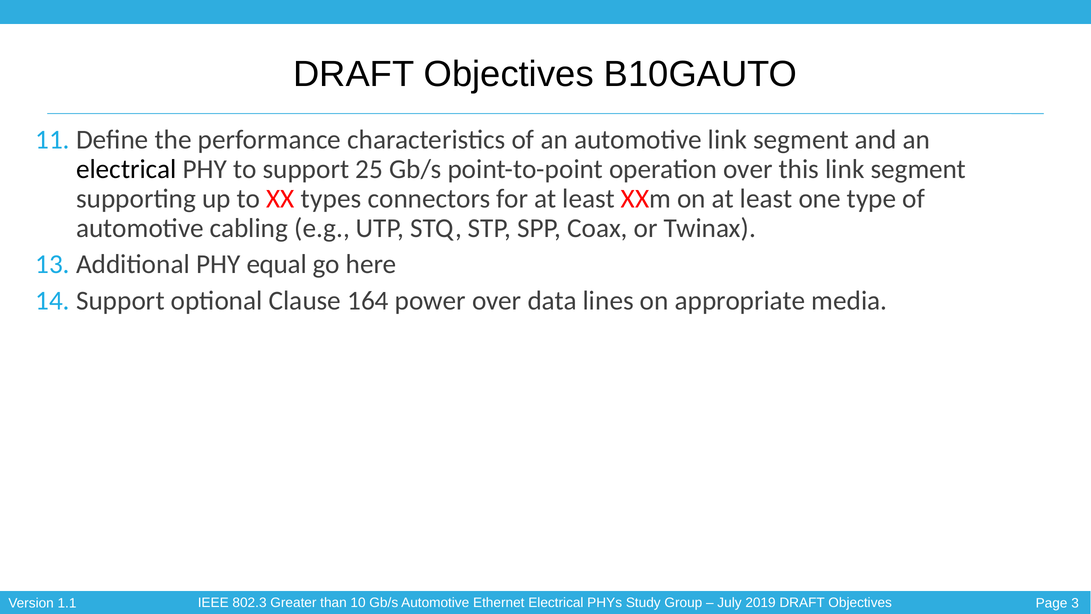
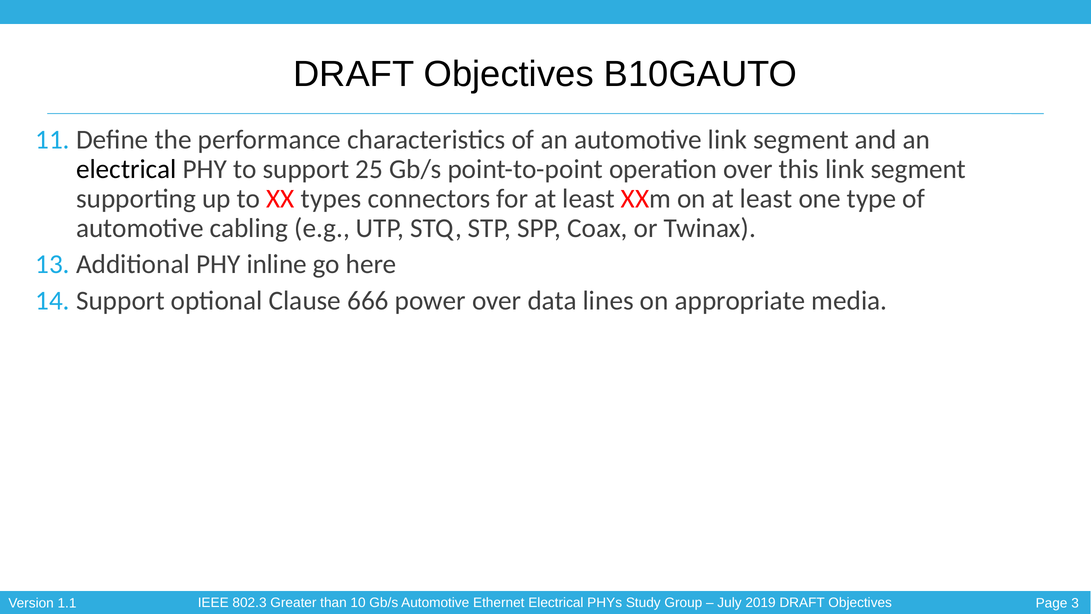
equal: equal -> inline
164: 164 -> 666
